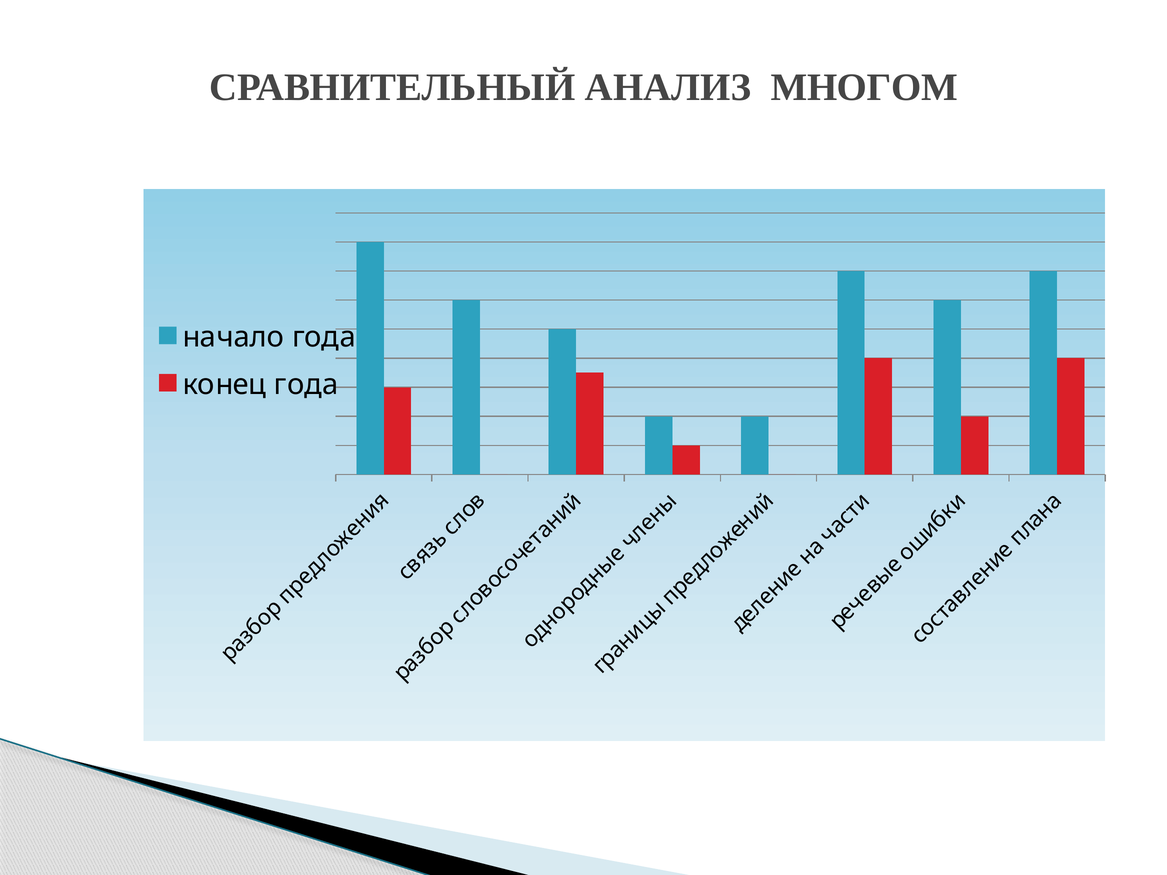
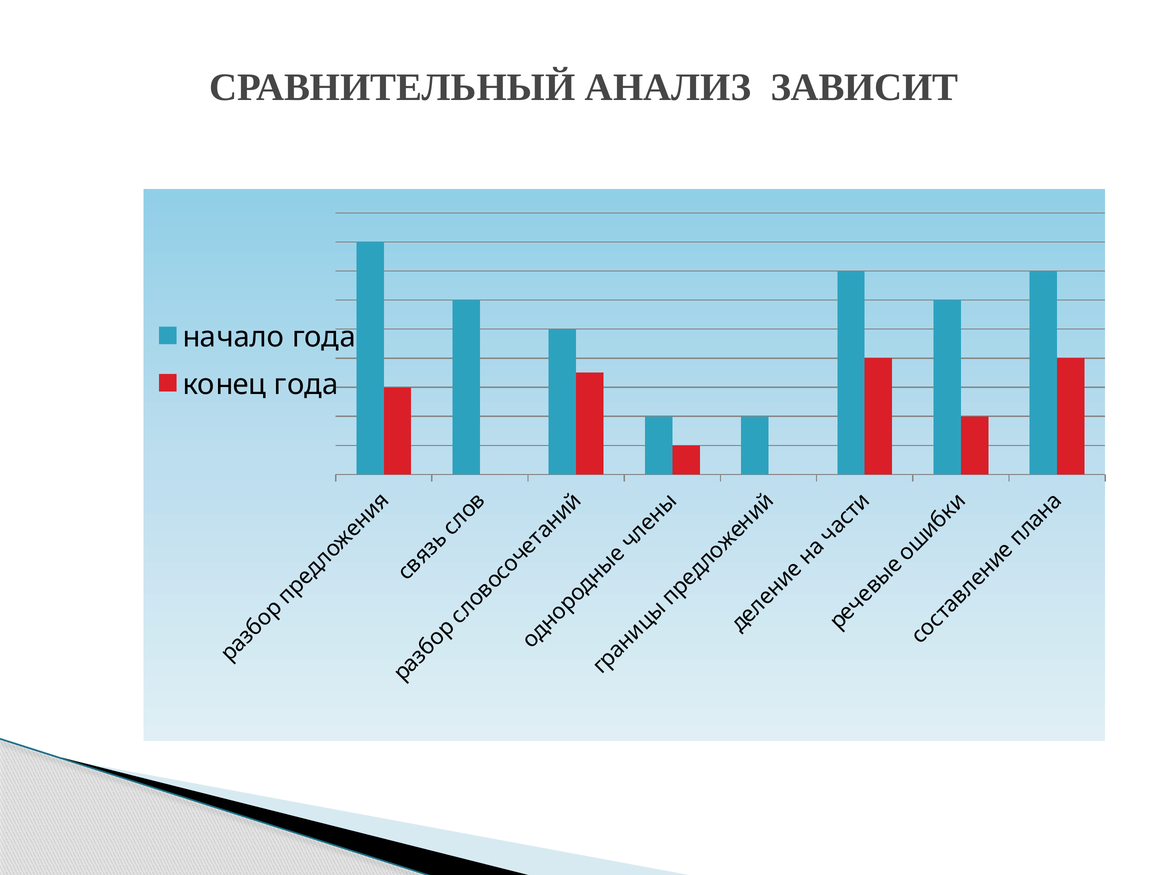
МНОГОМ: МНОГОМ -> ЗАВИСИТ
